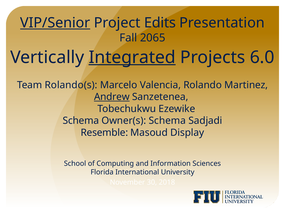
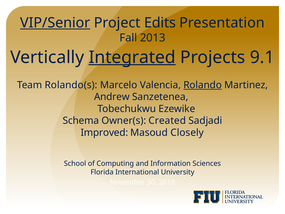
2065: 2065 -> 2013
6.0: 6.0 -> 9.1
Rolando underline: none -> present
Andrew underline: present -> none
Owner(s Schema: Schema -> Created
Resemble: Resemble -> Improved
Display: Display -> Closely
